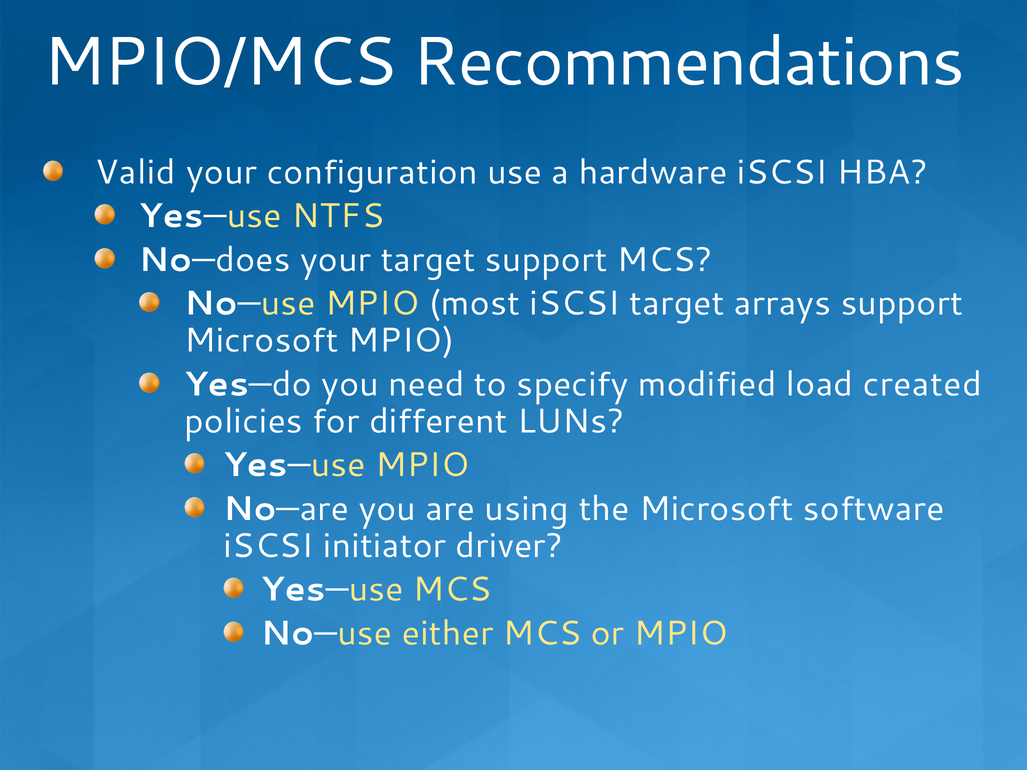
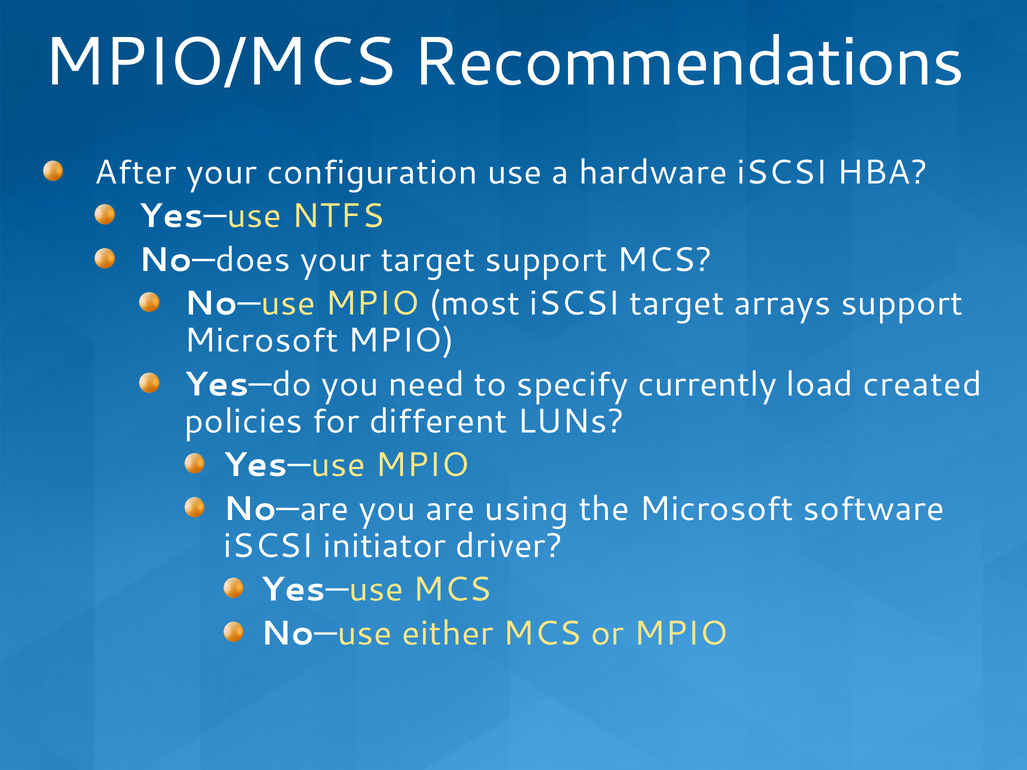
Valid: Valid -> After
modified: modified -> currently
